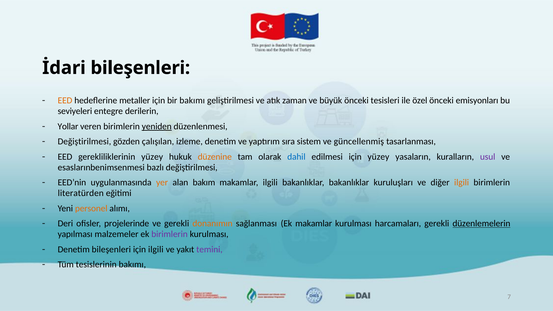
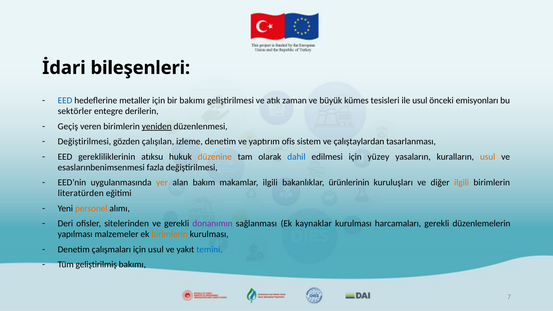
EED at (65, 101) colour: orange -> blue
büyük önceki: önceki -> kümes
ile özel: özel -> usul
seviyeleri: seviyeleri -> sektörler
Yollar: Yollar -> Geçiş
sıra: sıra -> ofis
güncellenmiş: güncellenmiş -> çalıştaylardan
gerekliliklerinin yüzey: yüzey -> atıksu
usul at (488, 157) colour: purple -> orange
bazlı: bazlı -> fazla
bakanlıklar bakanlıklar: bakanlıklar -> ürünlerinin
projelerinde: projelerinde -> sitelerinden
donanımın colour: orange -> purple
Ek makamlar: makamlar -> kaynaklar
düzenlemelerin underline: present -> none
birimlerin at (170, 234) colour: purple -> orange
Denetim bileşenleri: bileşenleri -> çalışmaları
için ilgili: ilgili -> usul
temini colour: purple -> blue
tesislerinin: tesislerinin -> geliştirilmiş
